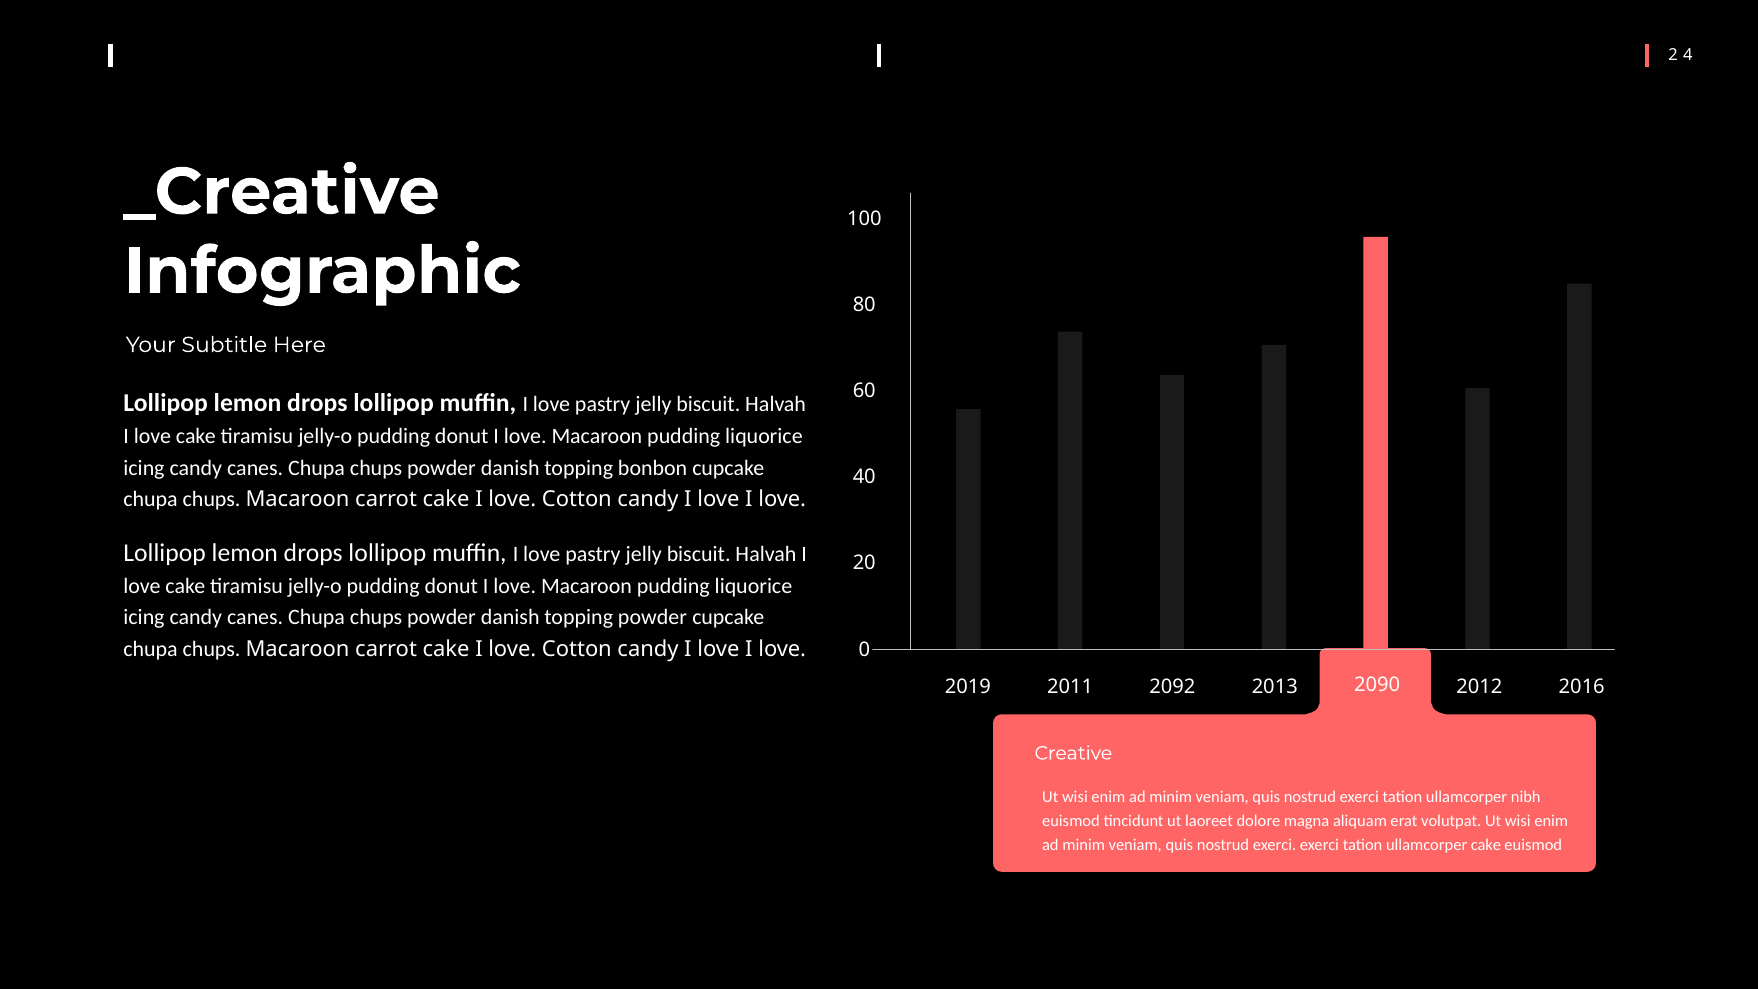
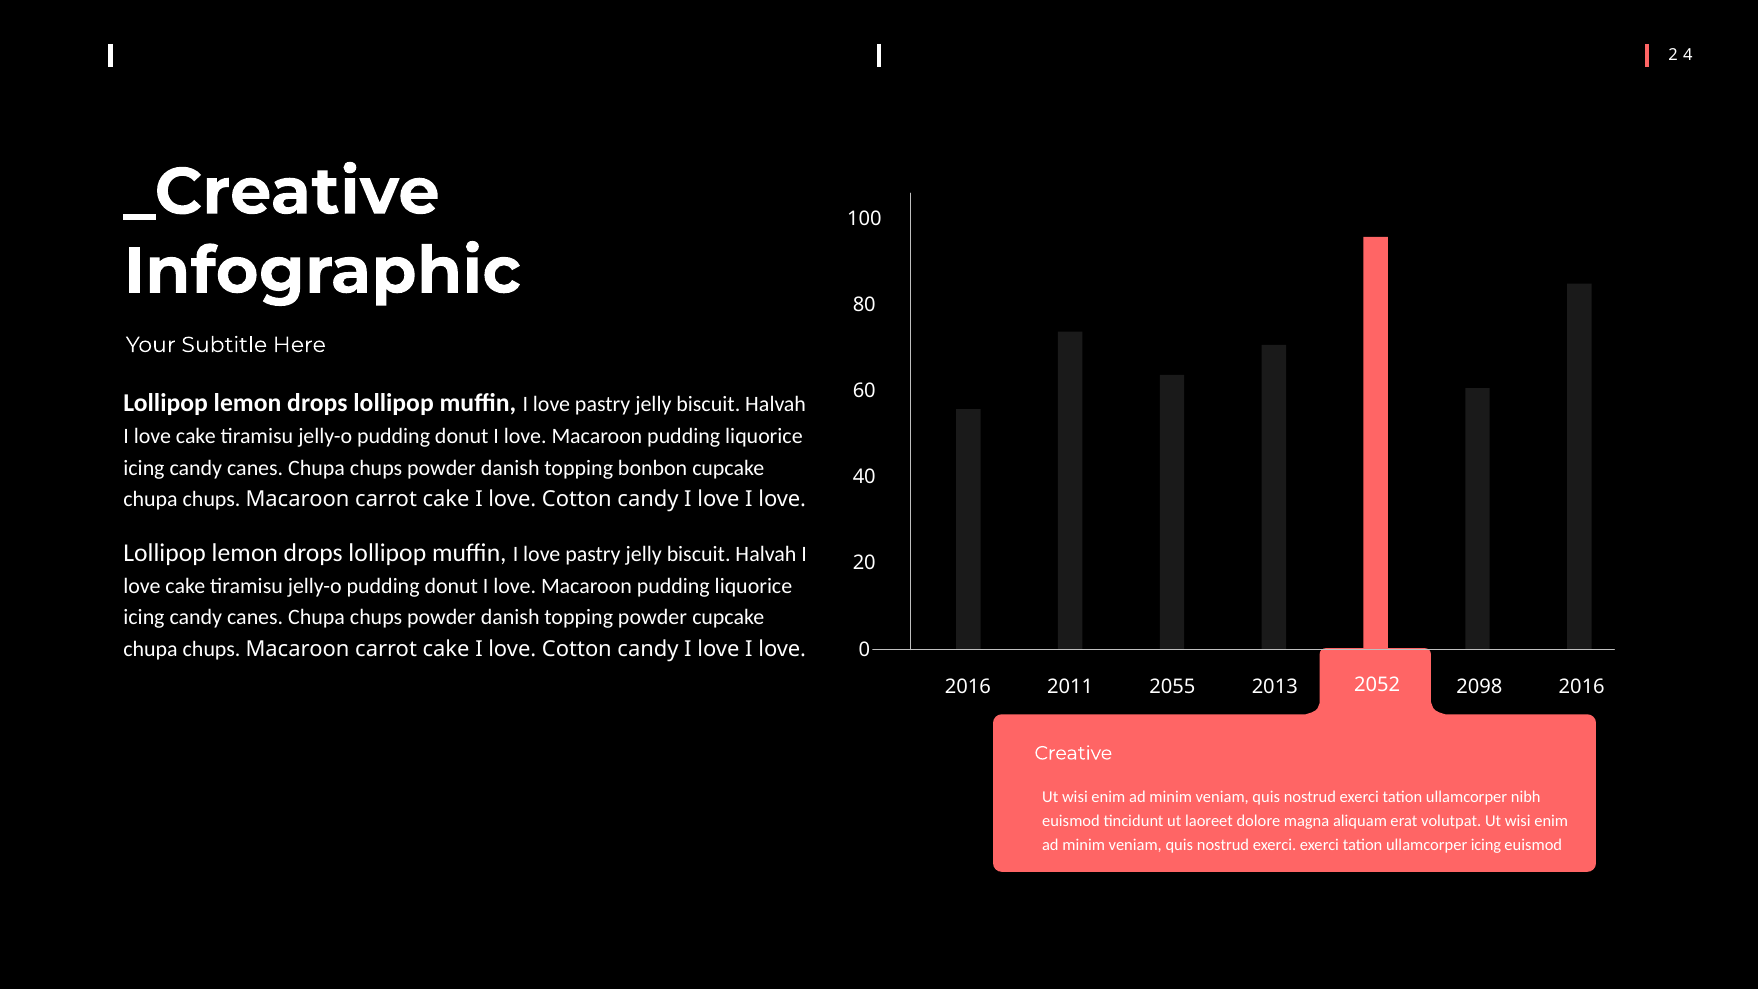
2090: 2090 -> 2052
2019 at (968, 686): 2019 -> 2016
2092: 2092 -> 2055
2012: 2012 -> 2098
ullamcorper cake: cake -> icing
